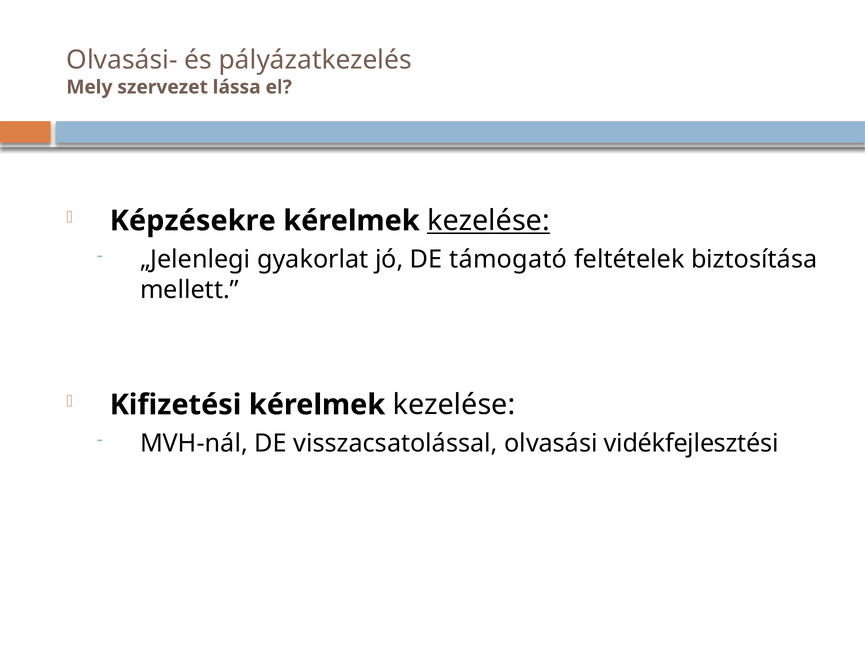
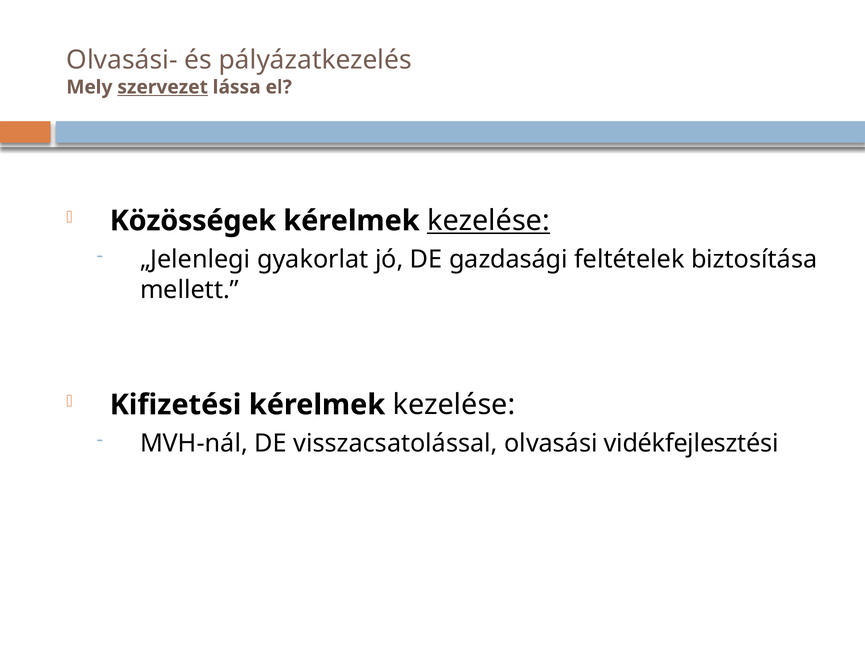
szervezet underline: none -> present
Képzésekre: Képzésekre -> Közösségek
támogató: támogató -> gazdasági
